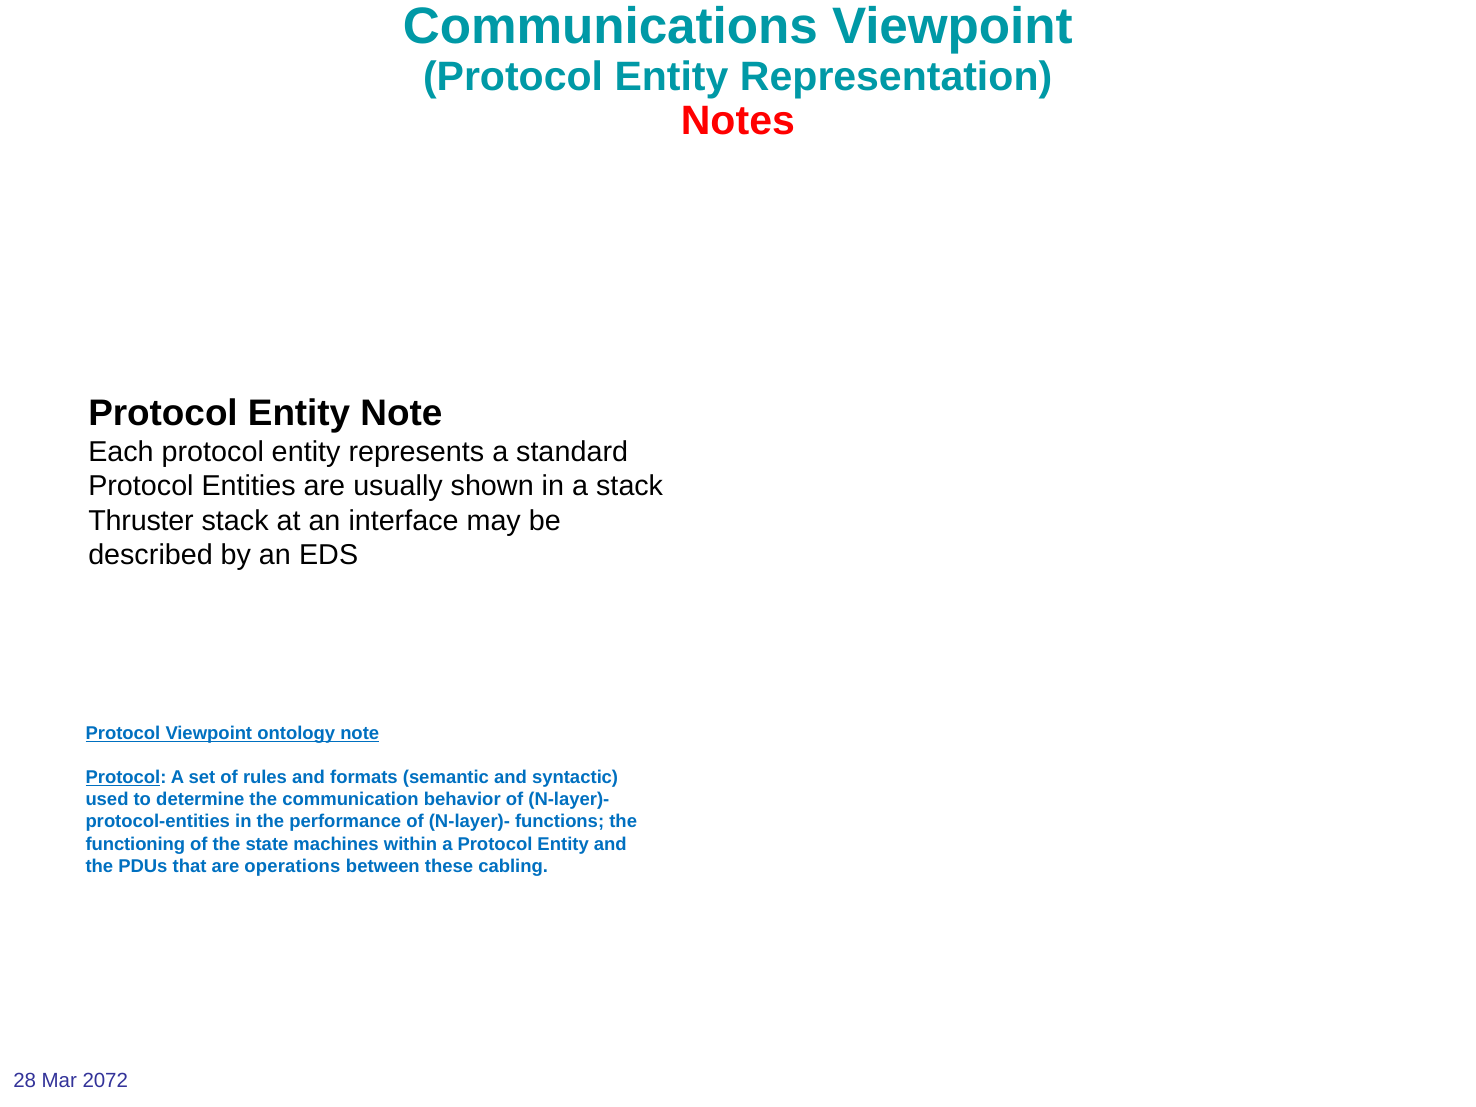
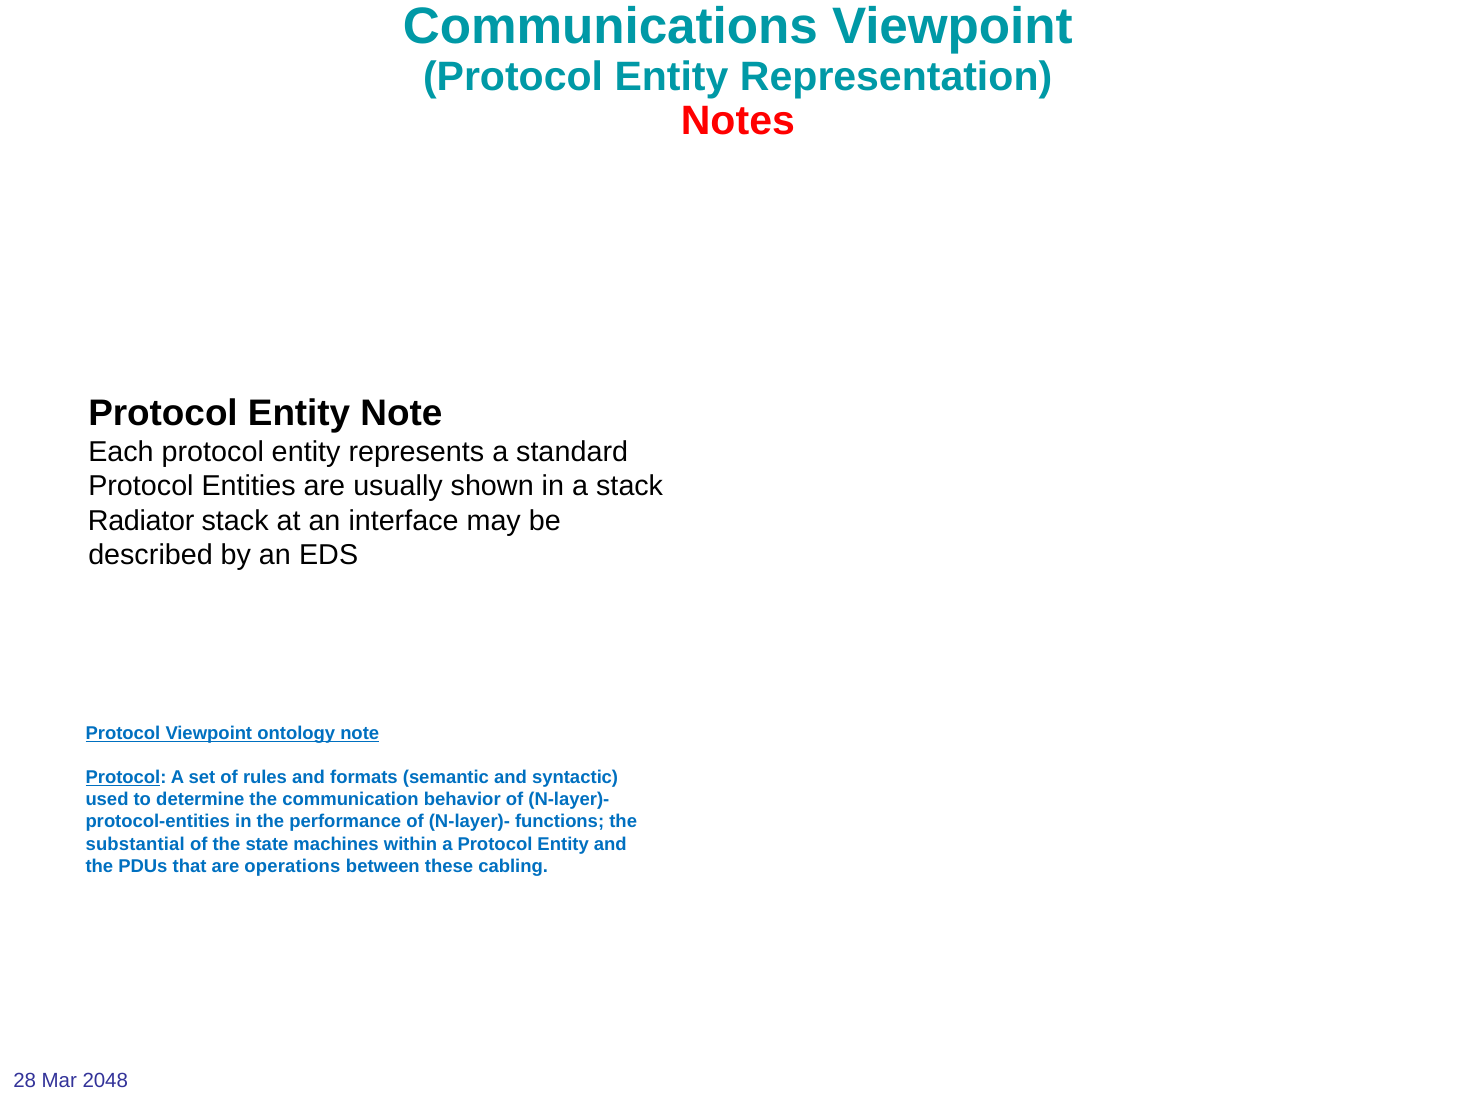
Thruster: Thruster -> Radiator
functioning: functioning -> substantial
2072: 2072 -> 2048
